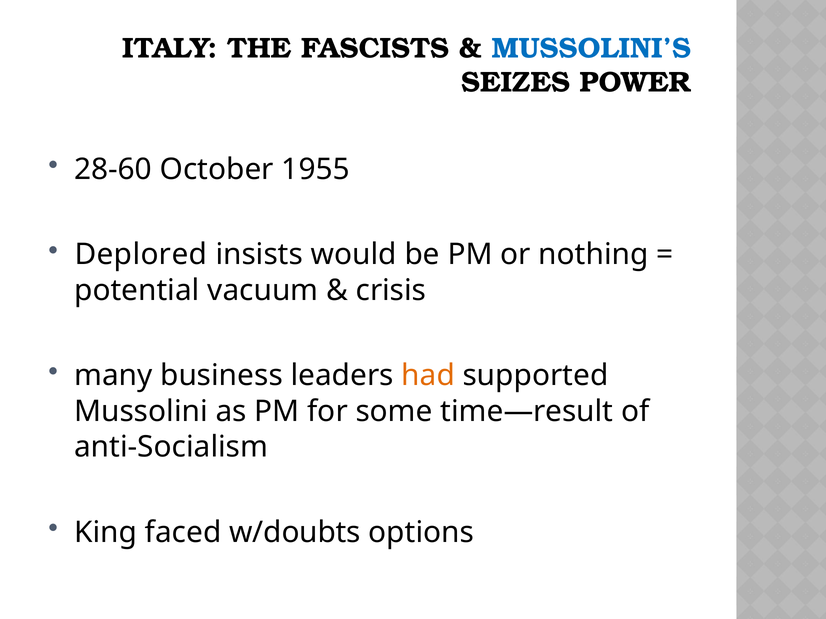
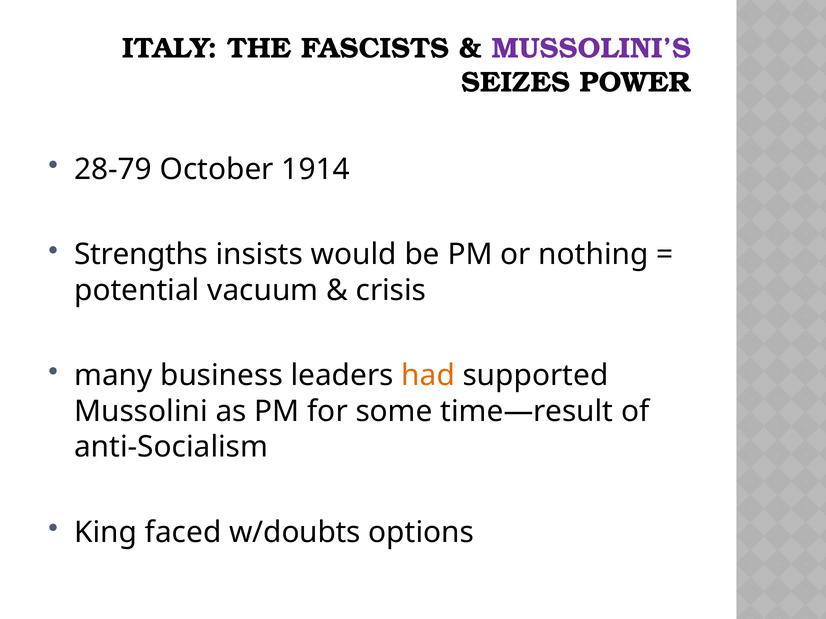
MUSSOLINI’S colour: blue -> purple
28-60: 28-60 -> 28-79
1955: 1955 -> 1914
Deplored: Deplored -> Strengths
